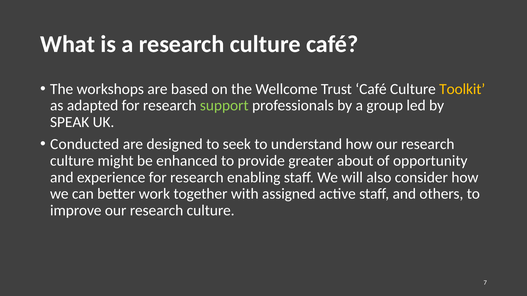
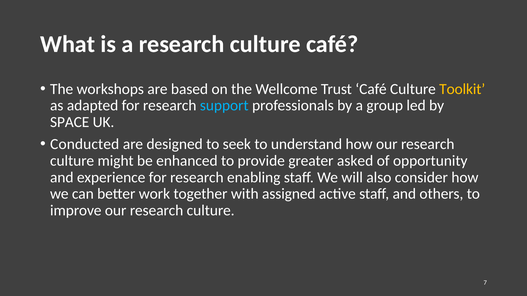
support colour: light green -> light blue
SPEAK: SPEAK -> SPACE
about: about -> asked
